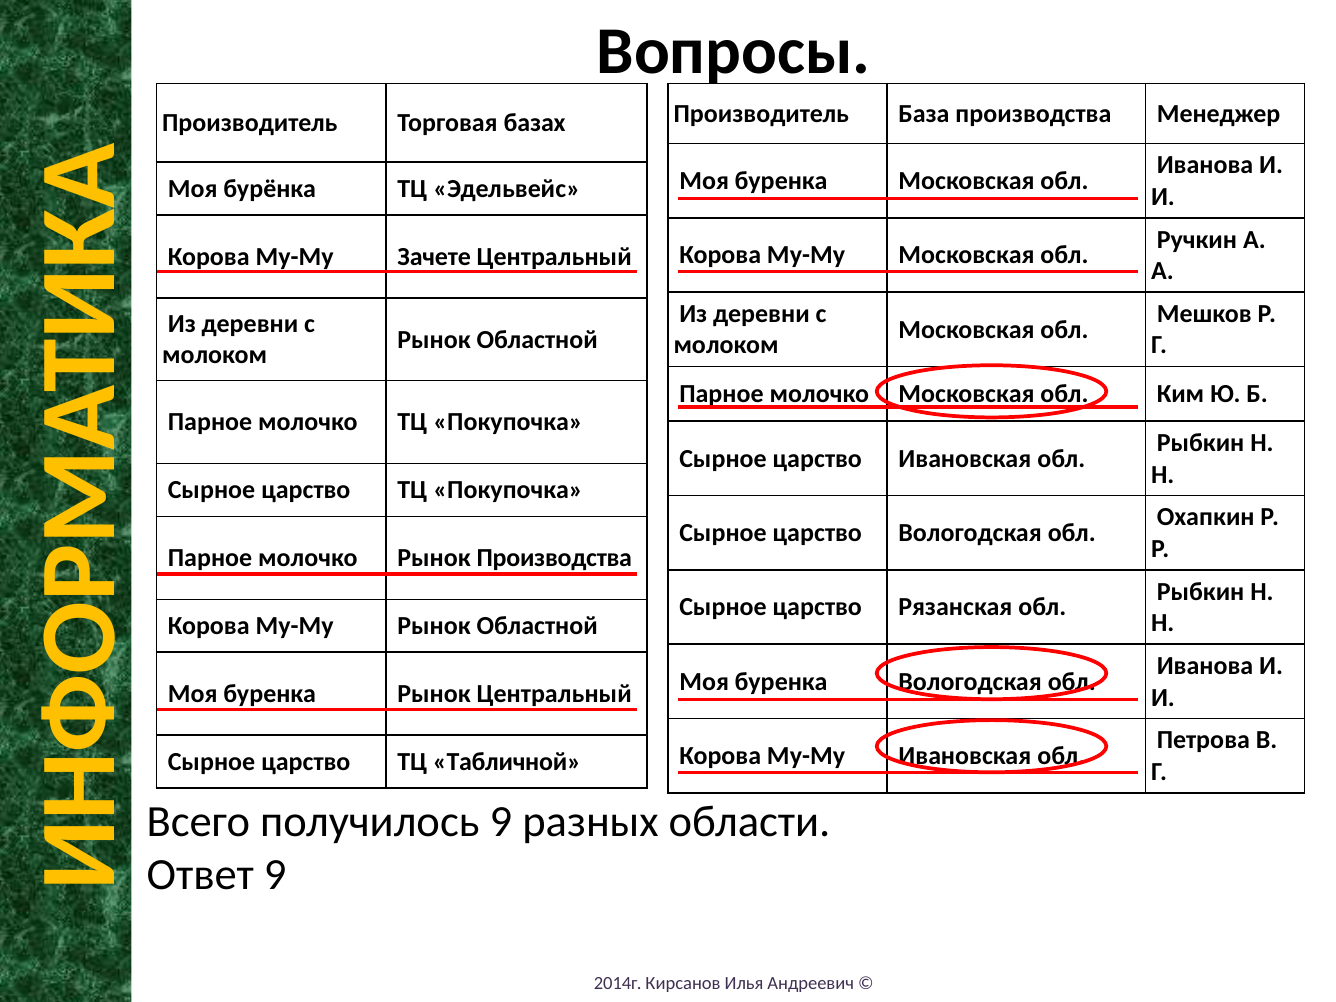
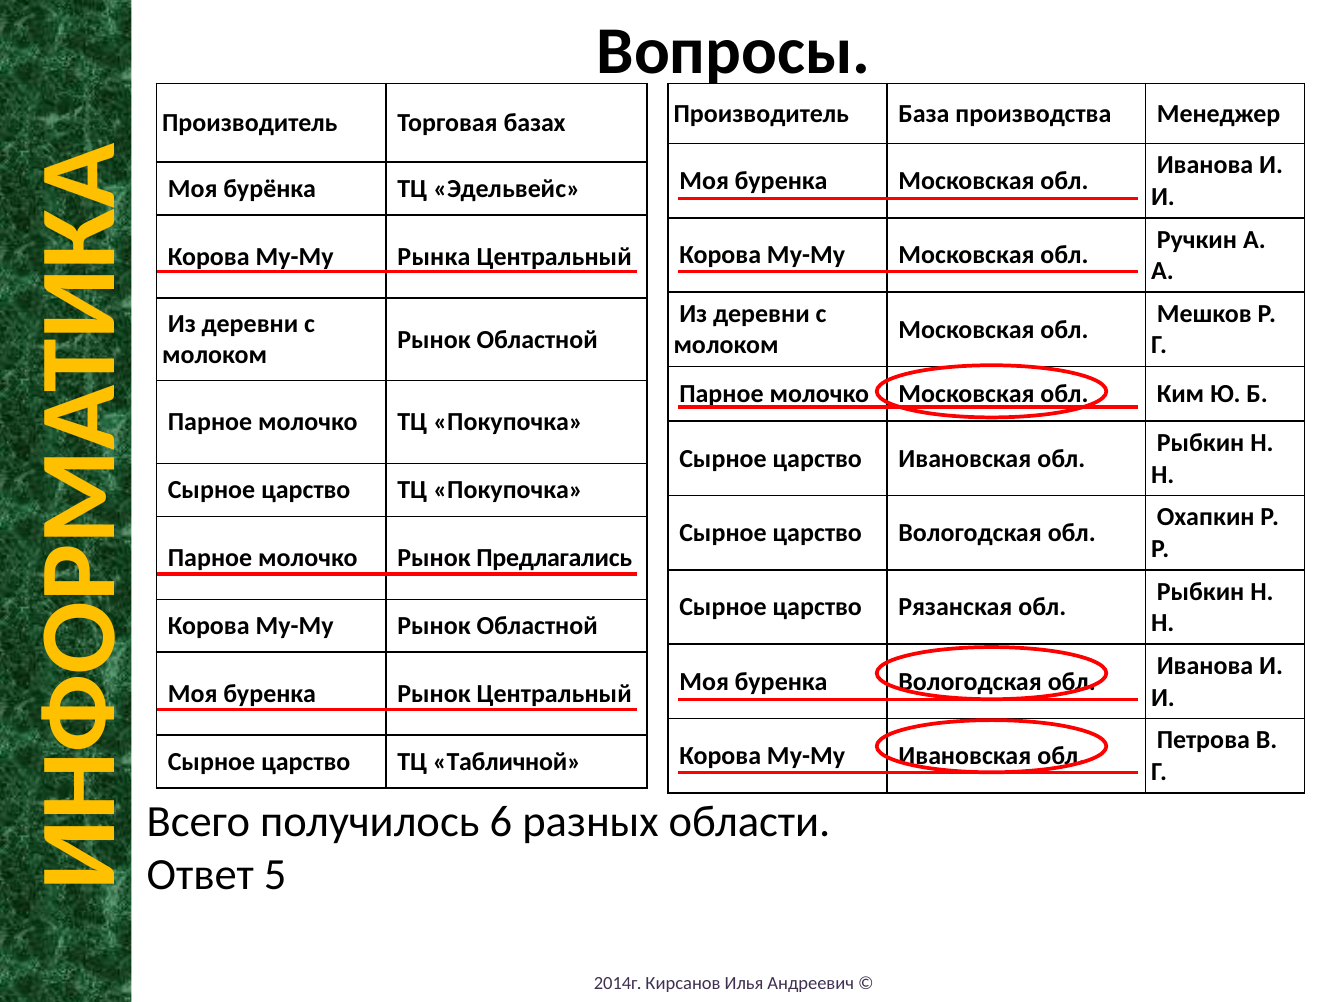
Зачете: Зачете -> Рынка
Рынок Производства: Производства -> Предлагались
получилось 9: 9 -> 6
Ответ 9: 9 -> 5
